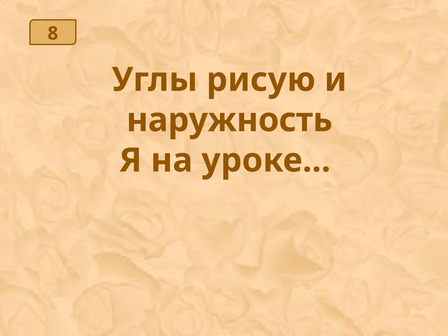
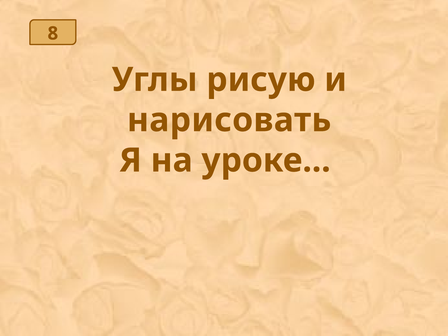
наружность: наружность -> нарисовать
